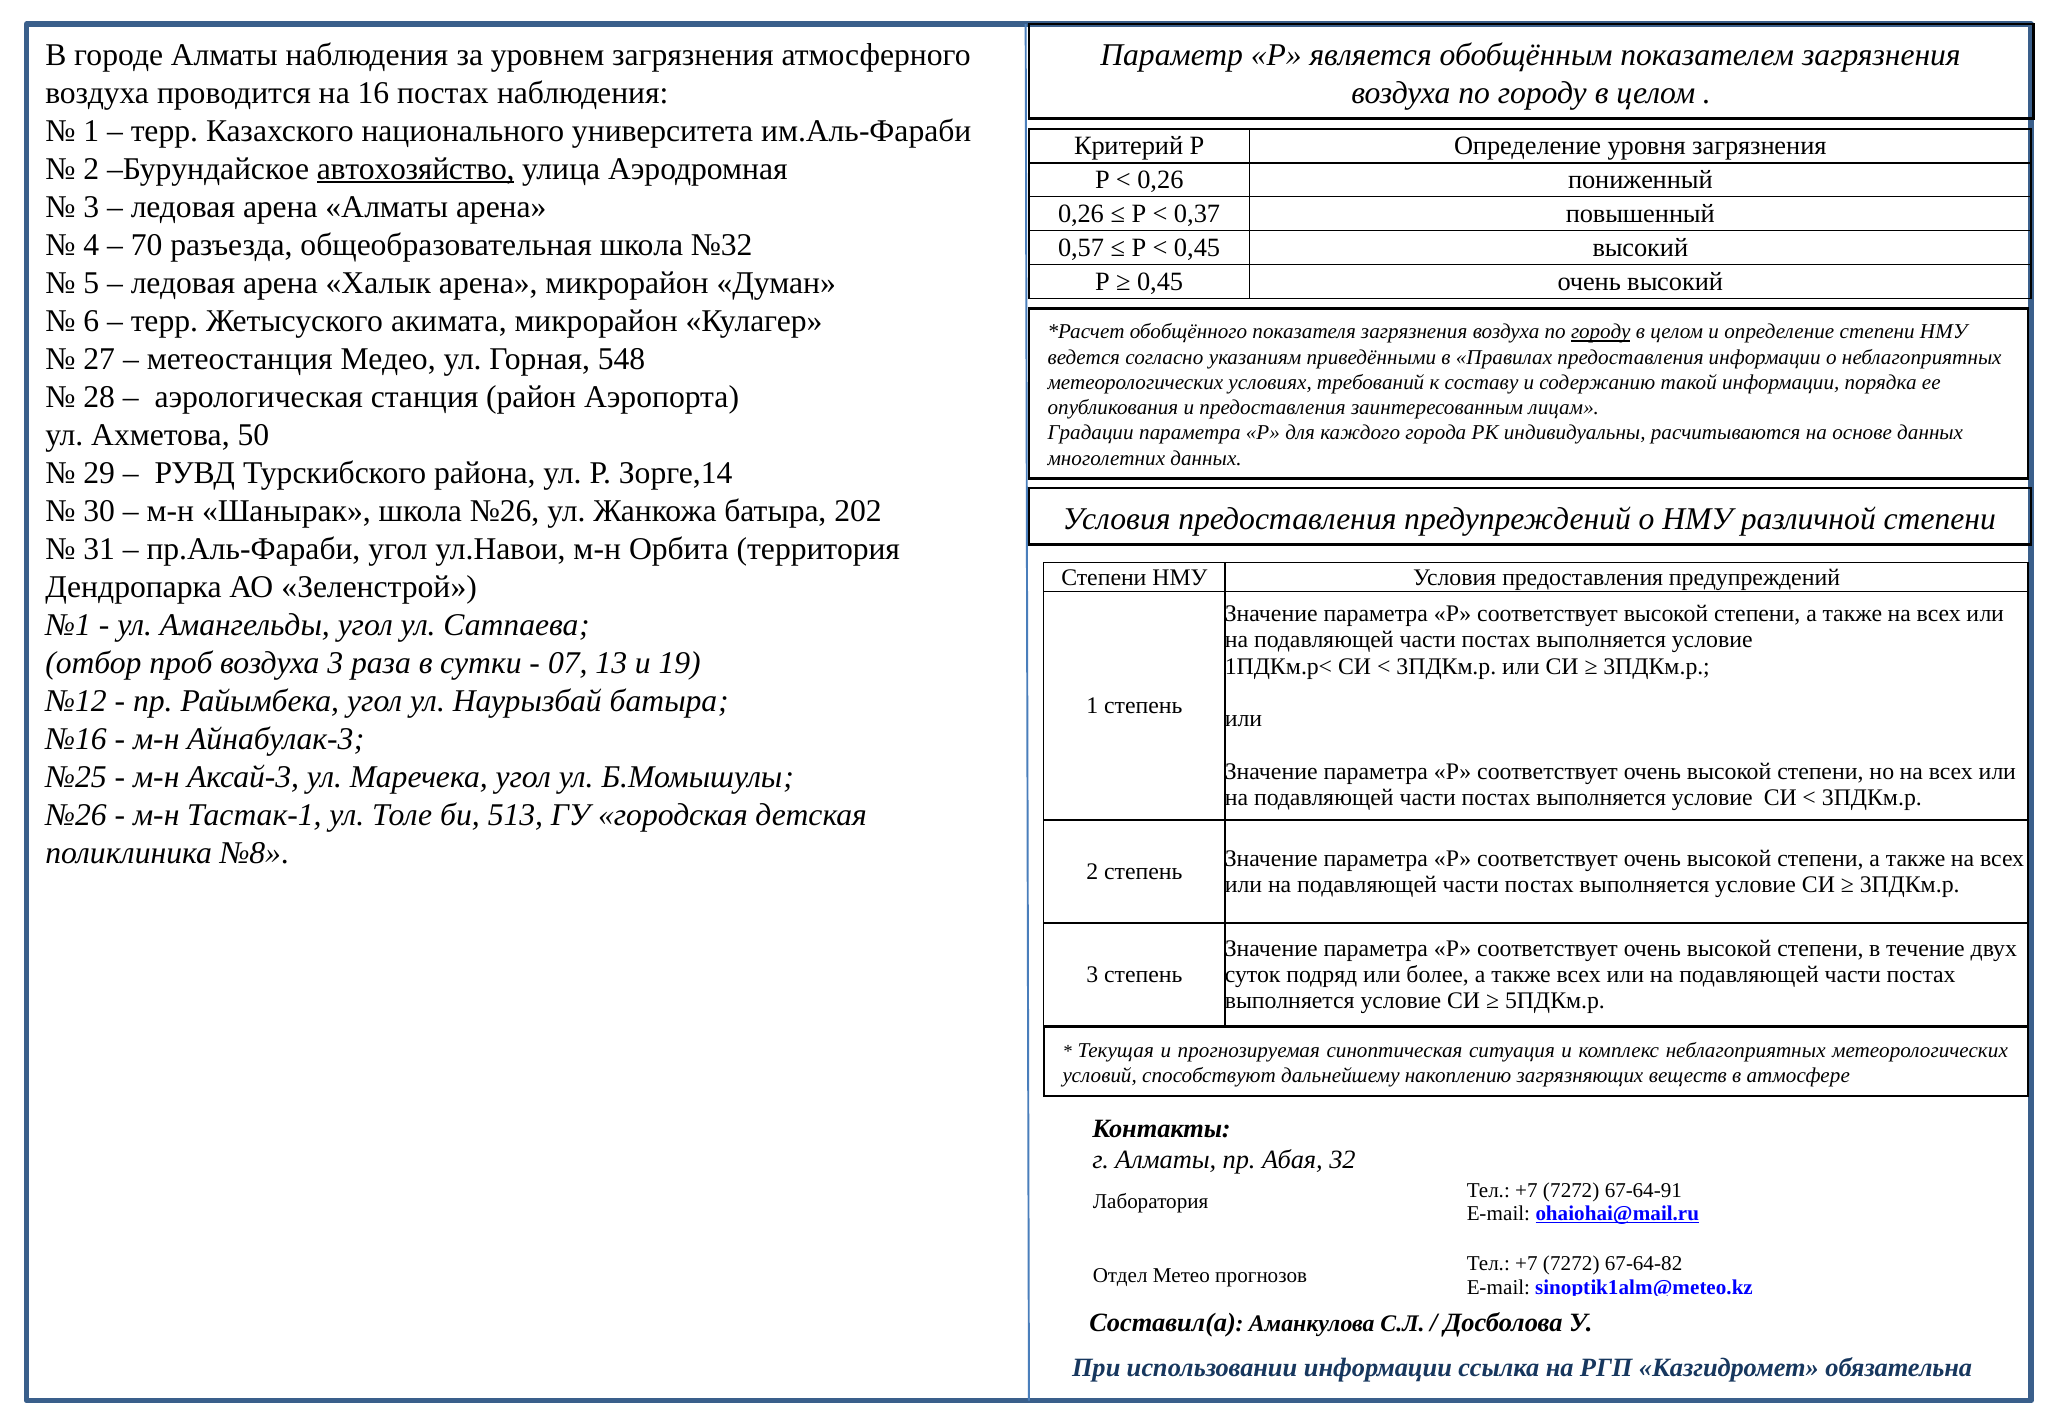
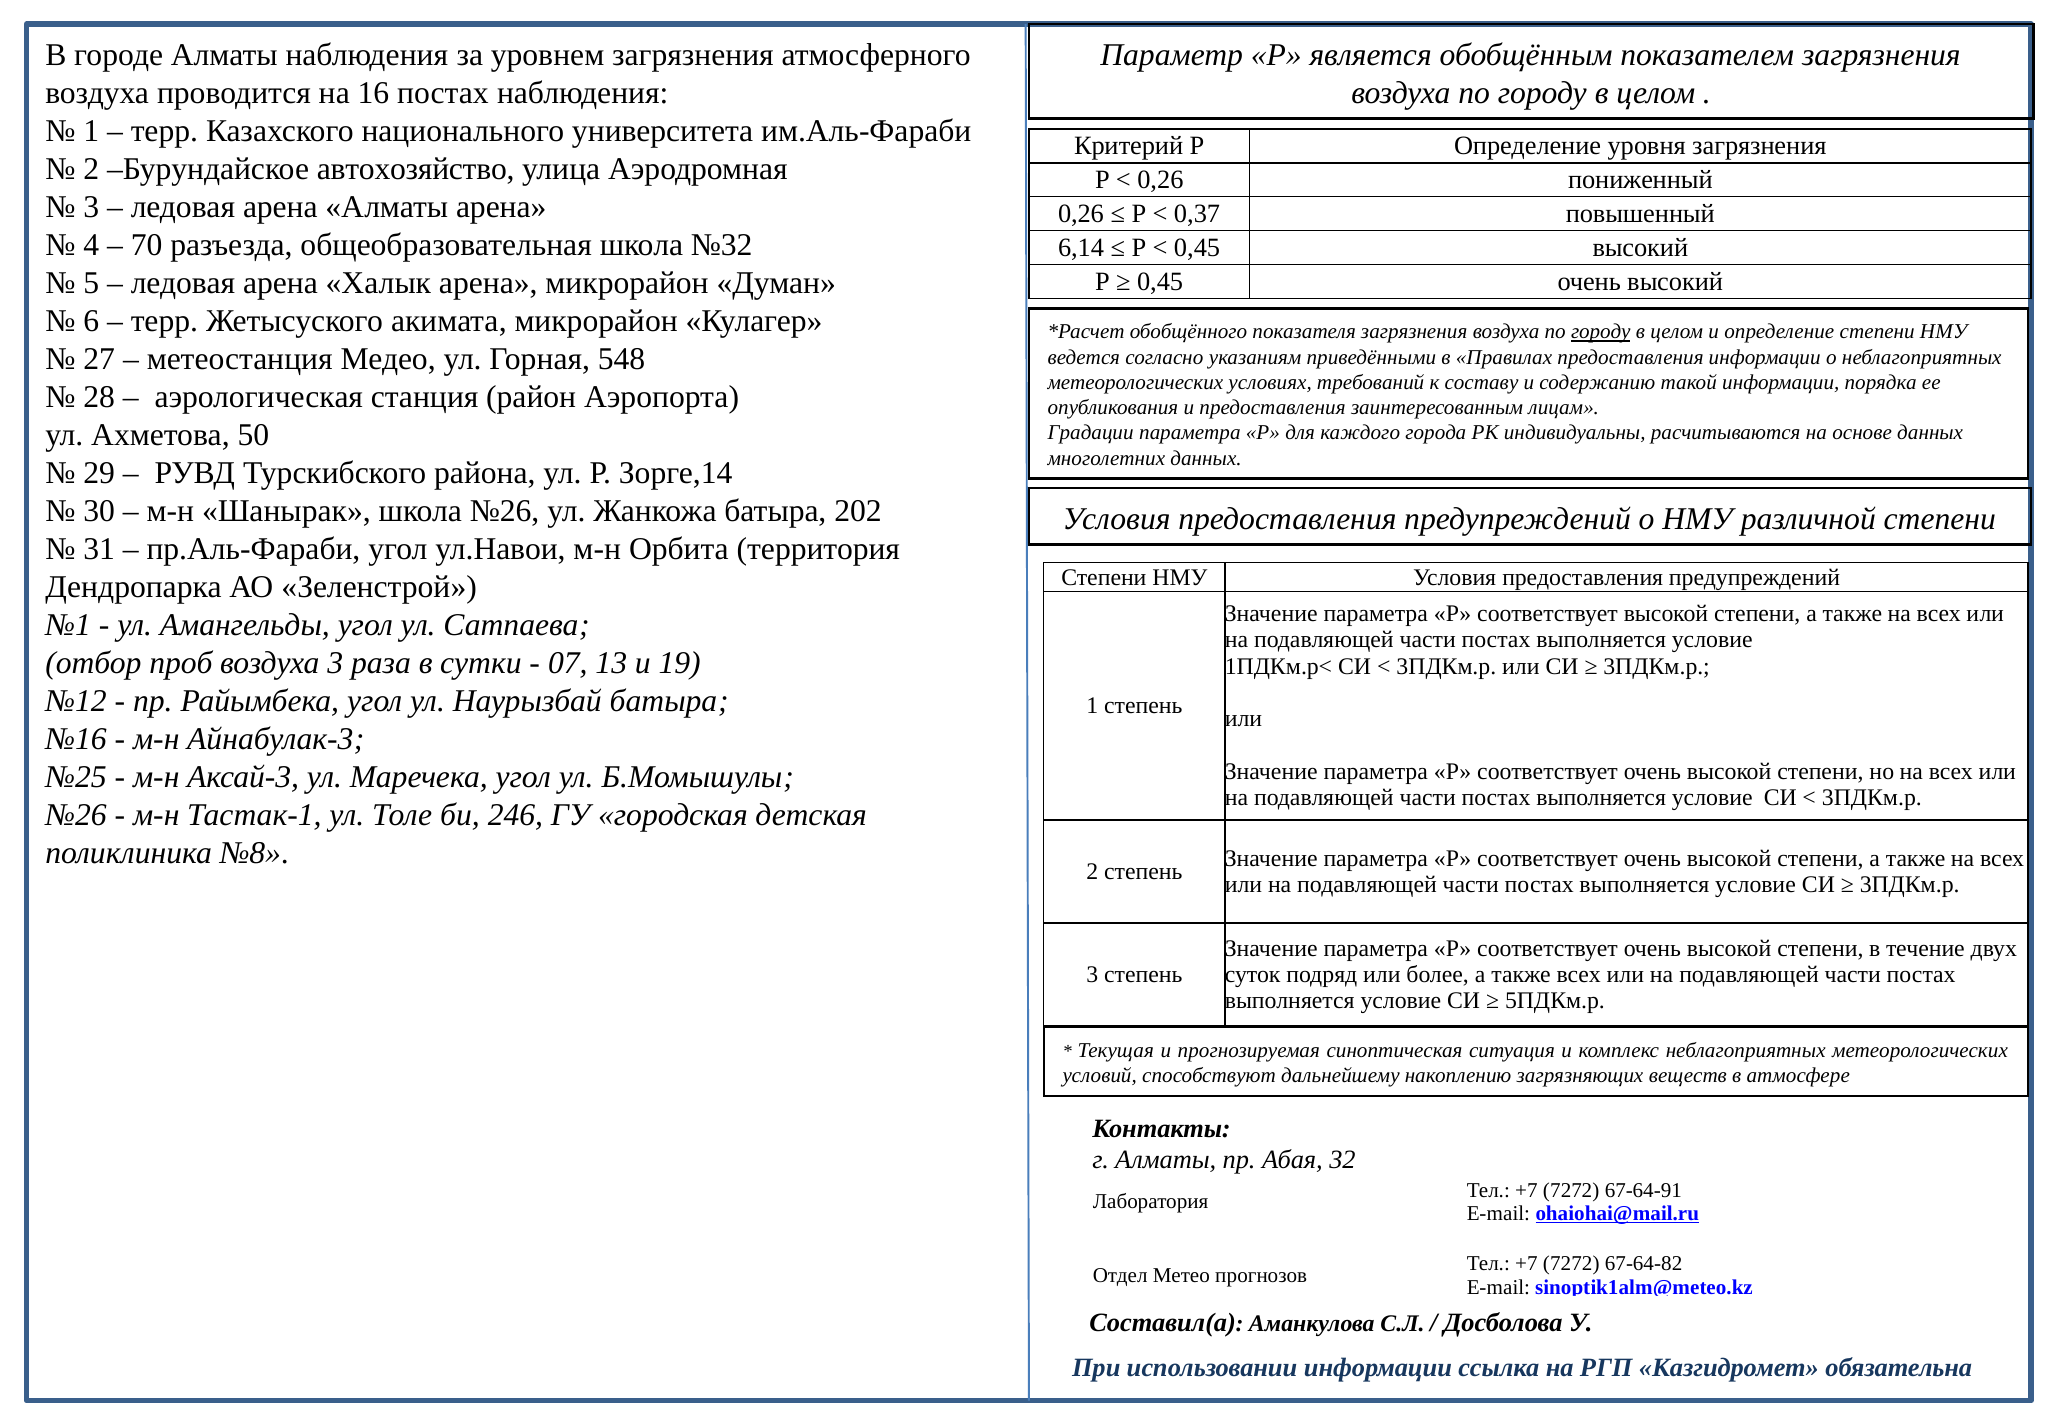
автохозяйство underline: present -> none
0,57: 0,57 -> 6,14
513: 513 -> 246
